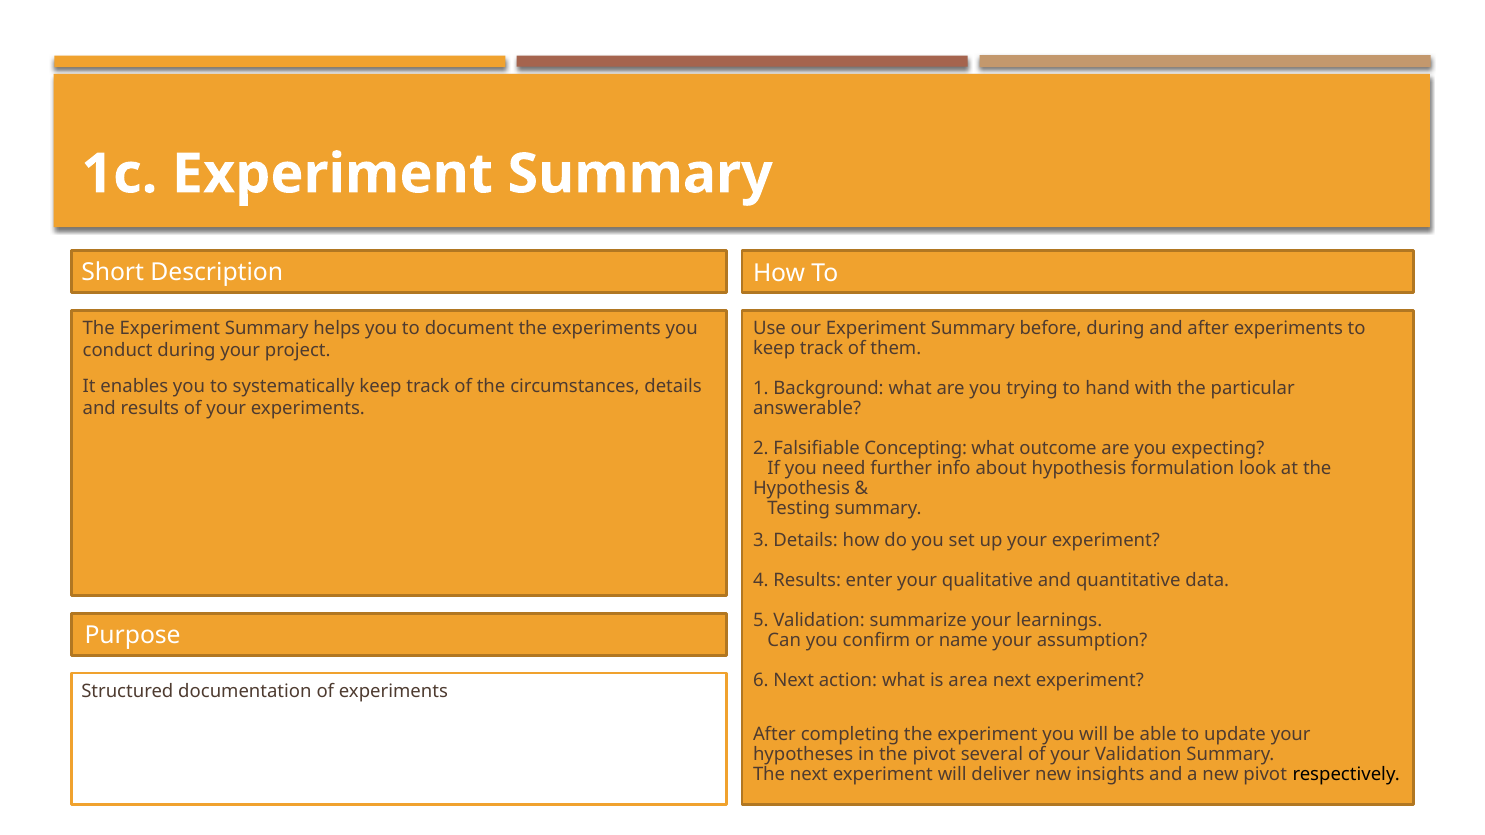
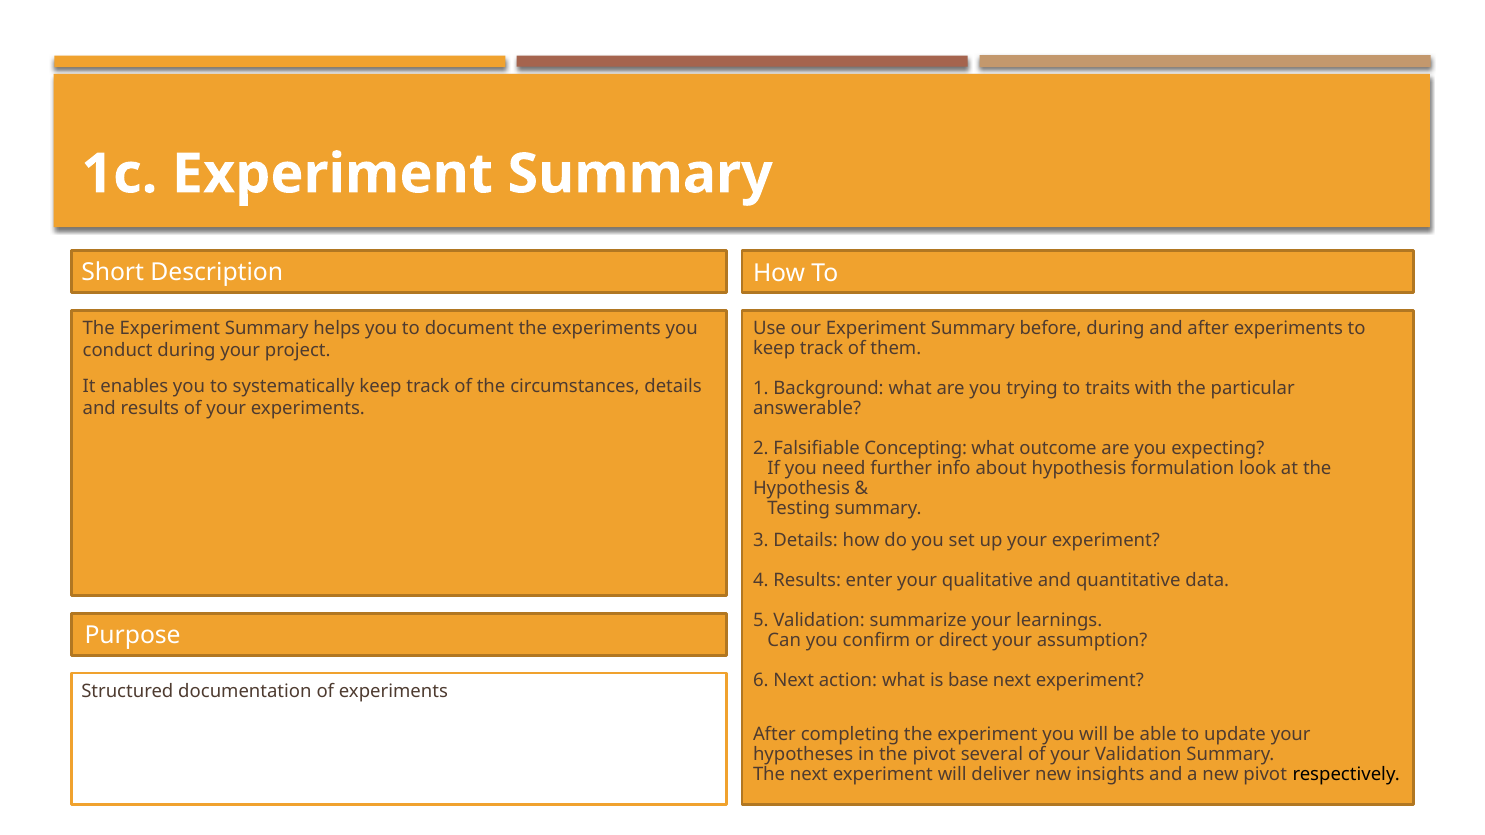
hand: hand -> traits
name: name -> direct
area: area -> base
